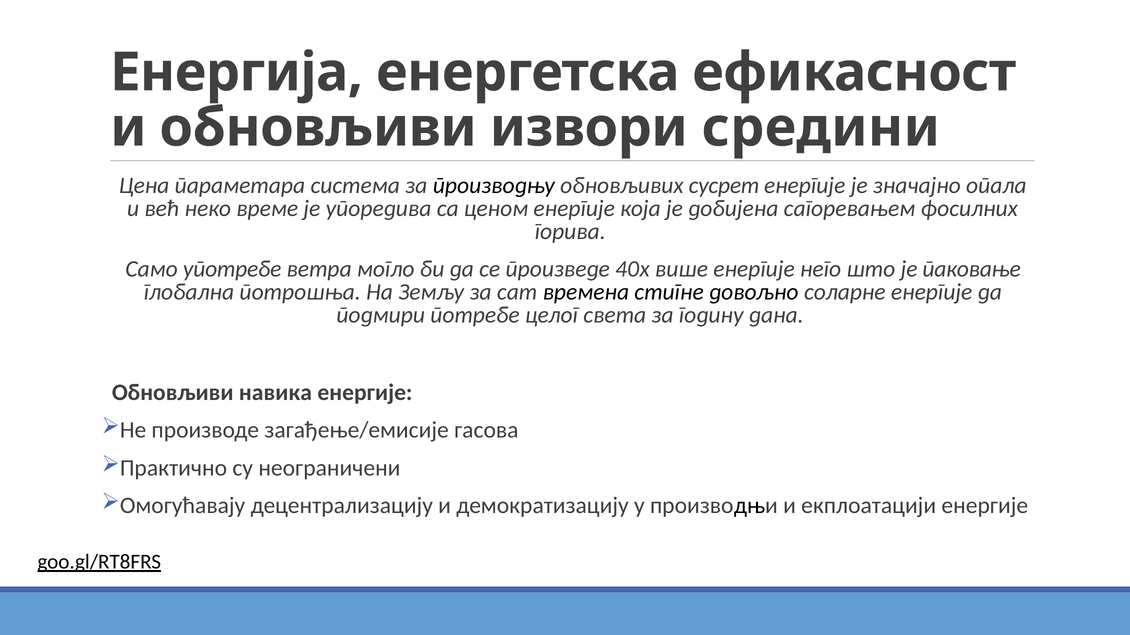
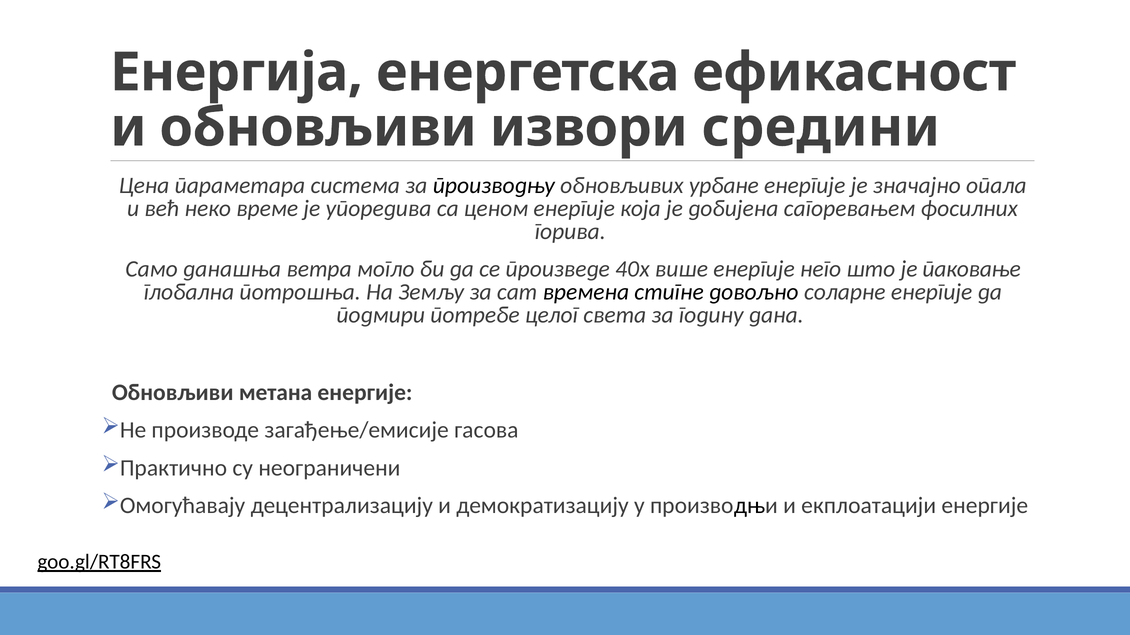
сусрет: сусрет -> урбане
употребе: употребе -> данашња
навика: навика -> метана
